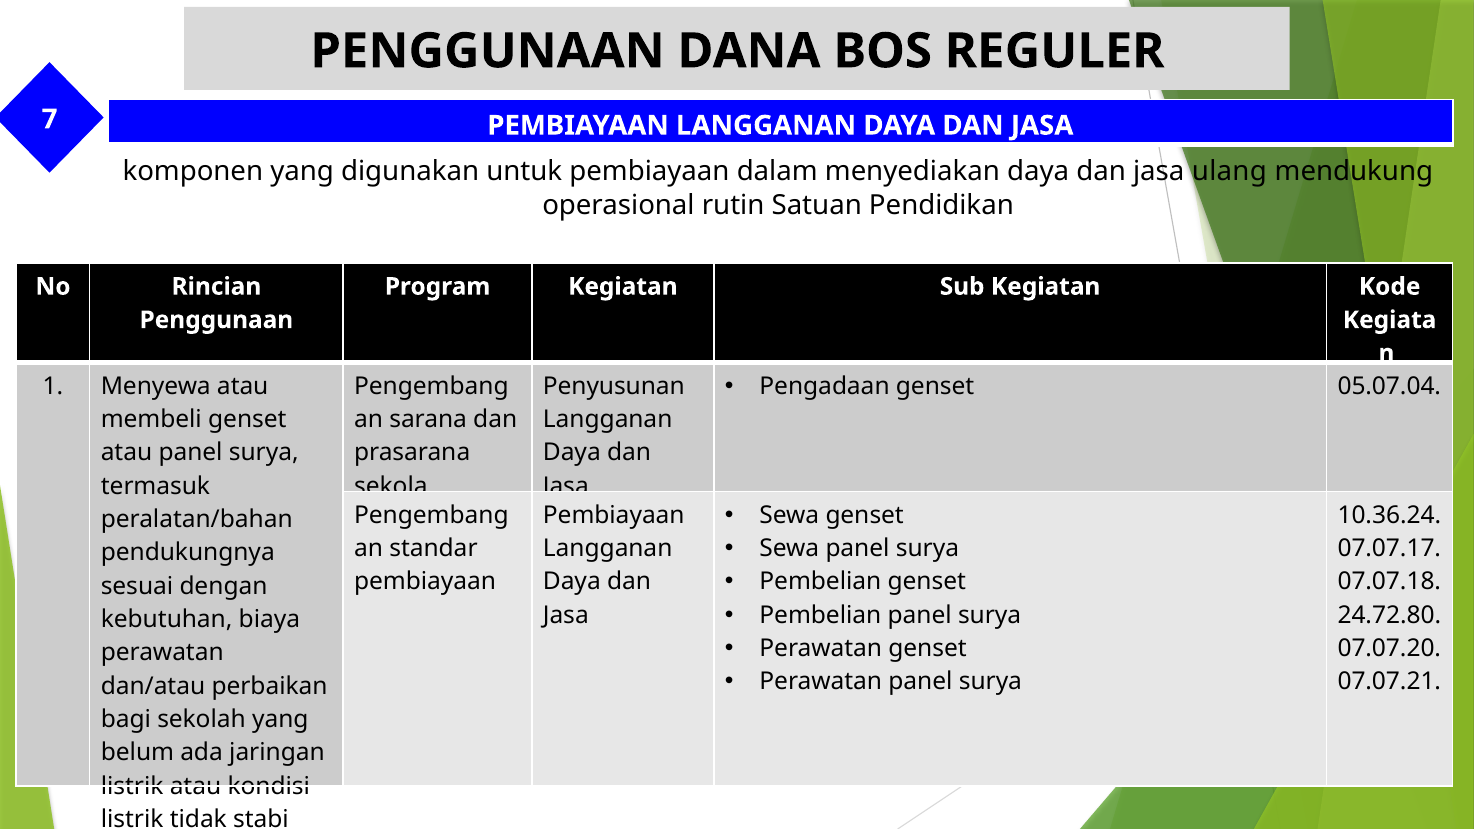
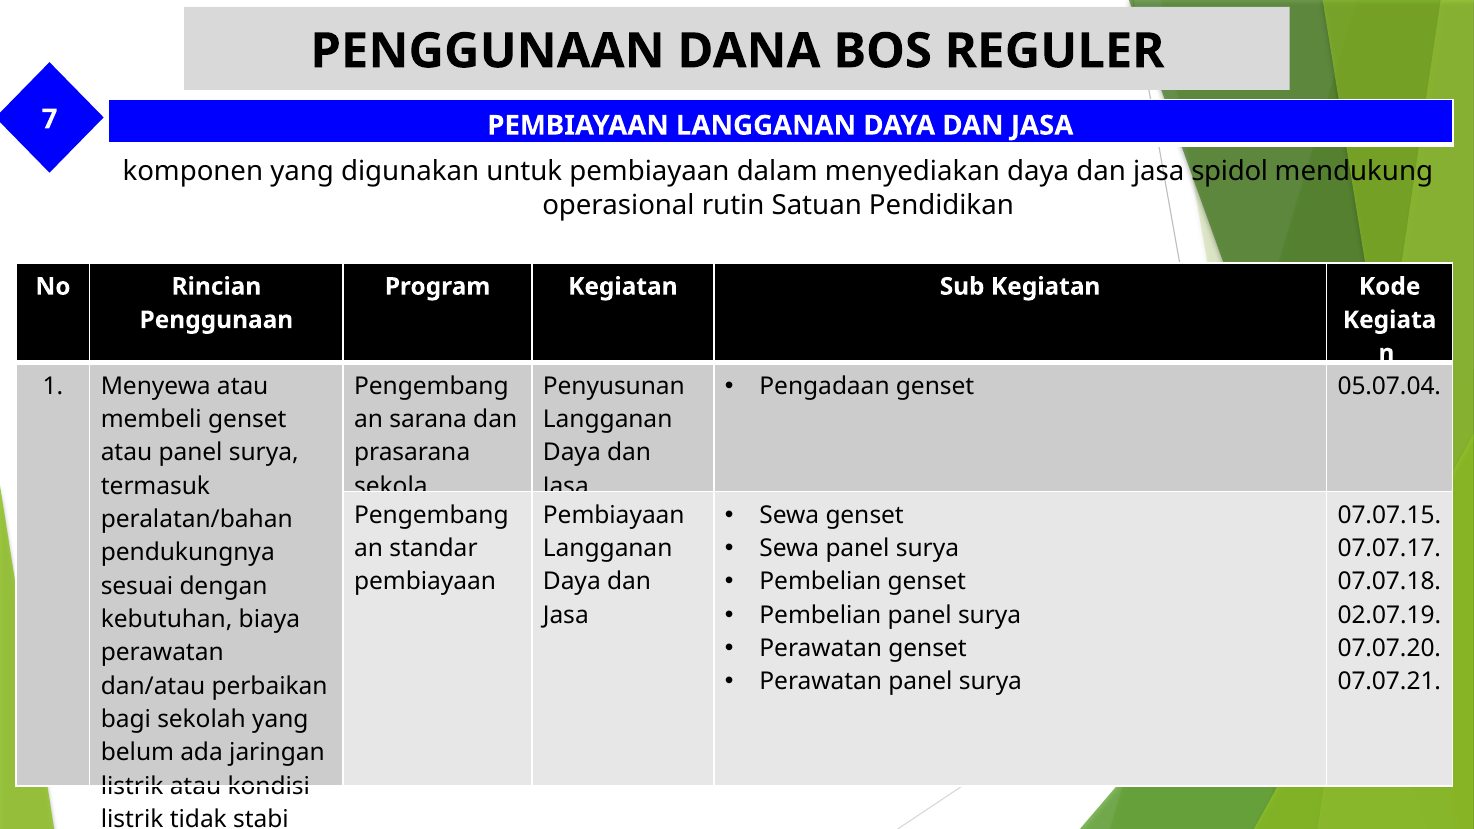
ulang: ulang -> spidol
10.36.24: 10.36.24 -> 07.07.15
24.72.80: 24.72.80 -> 02.07.19
